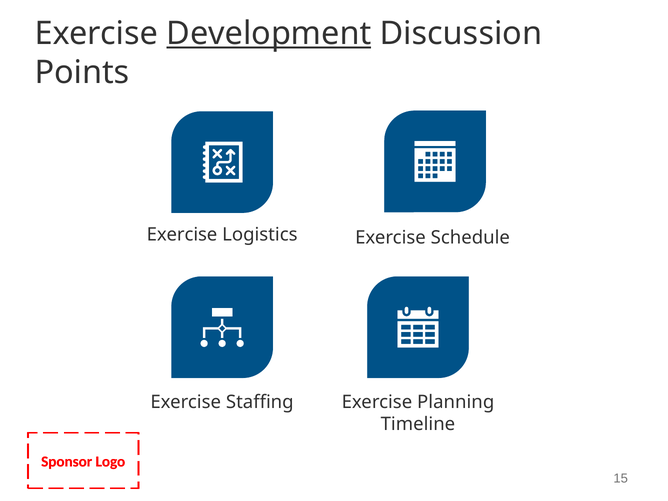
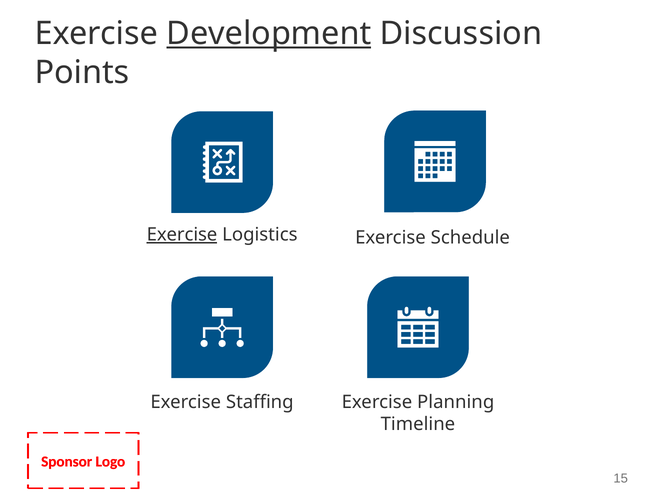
Exercise at (182, 235) underline: none -> present
